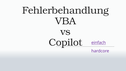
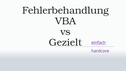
Copilot: Copilot -> Gezielt
